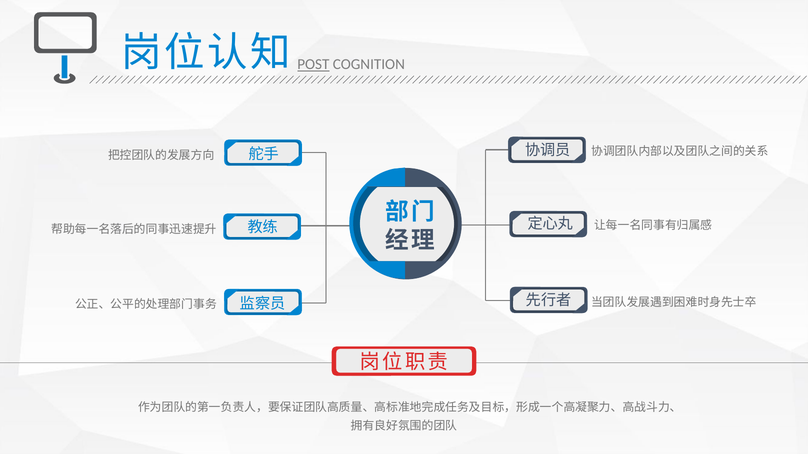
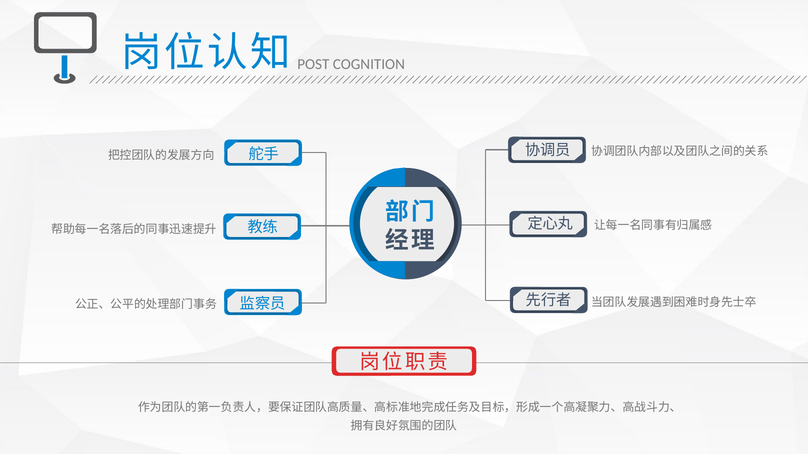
POST underline: present -> none
